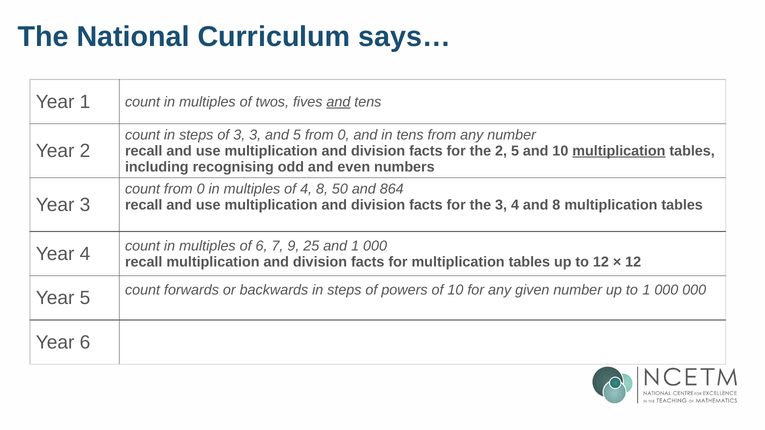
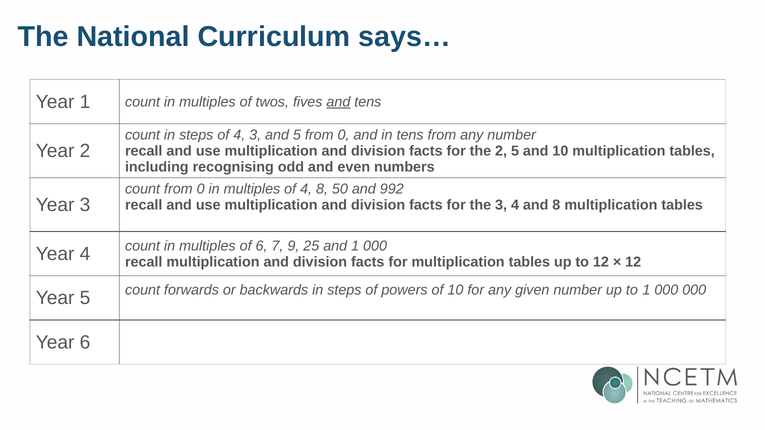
steps of 3: 3 -> 4
multiplication at (619, 151) underline: present -> none
864: 864 -> 992
